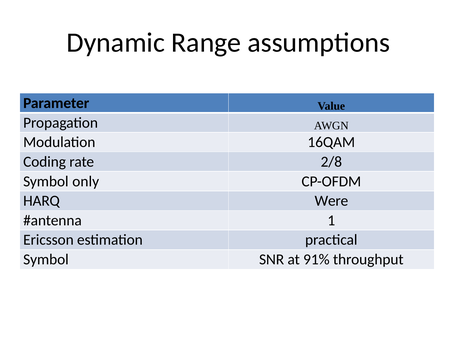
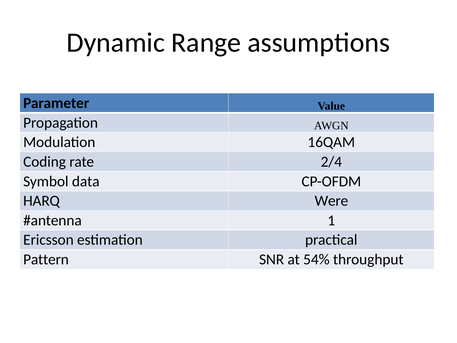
2/8: 2/8 -> 2/4
only: only -> data
Symbol at (46, 259): Symbol -> Pattern
91%: 91% -> 54%
